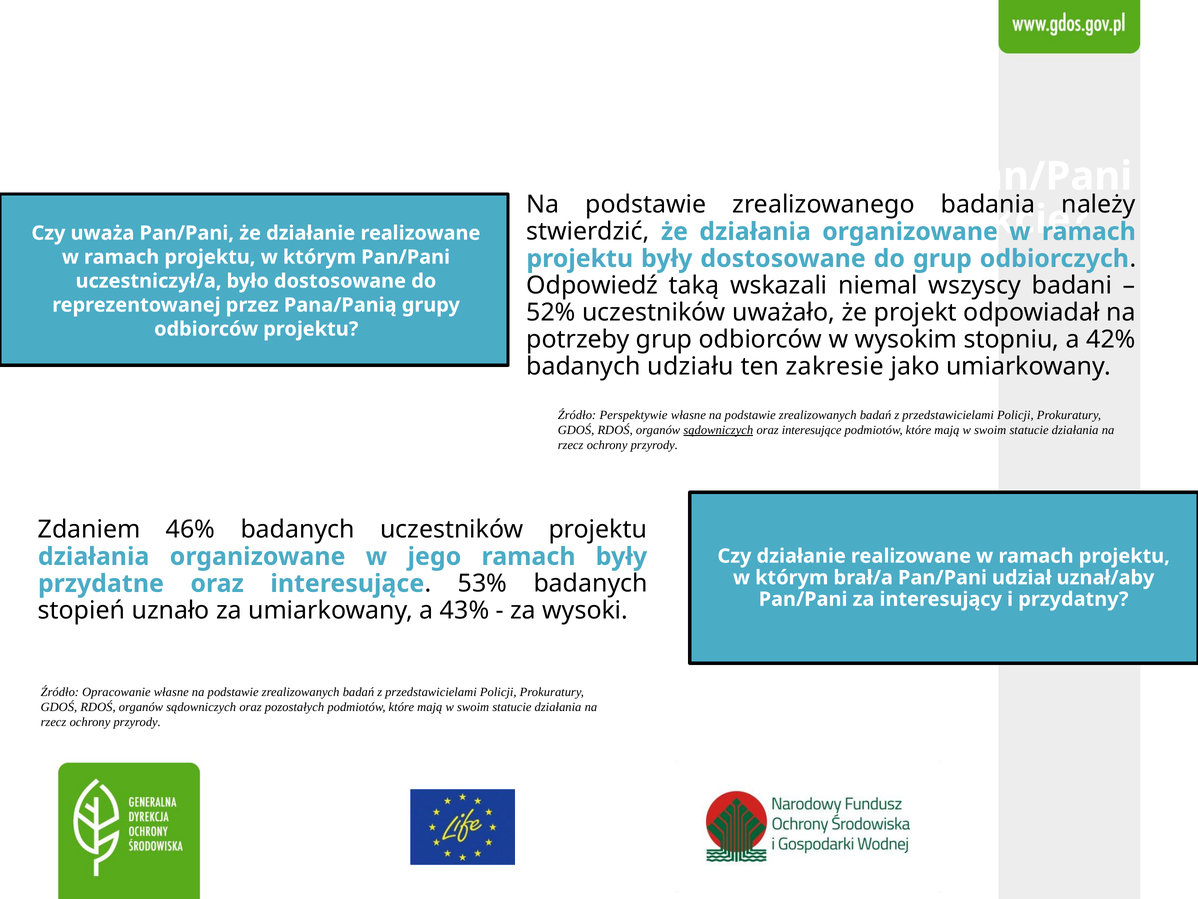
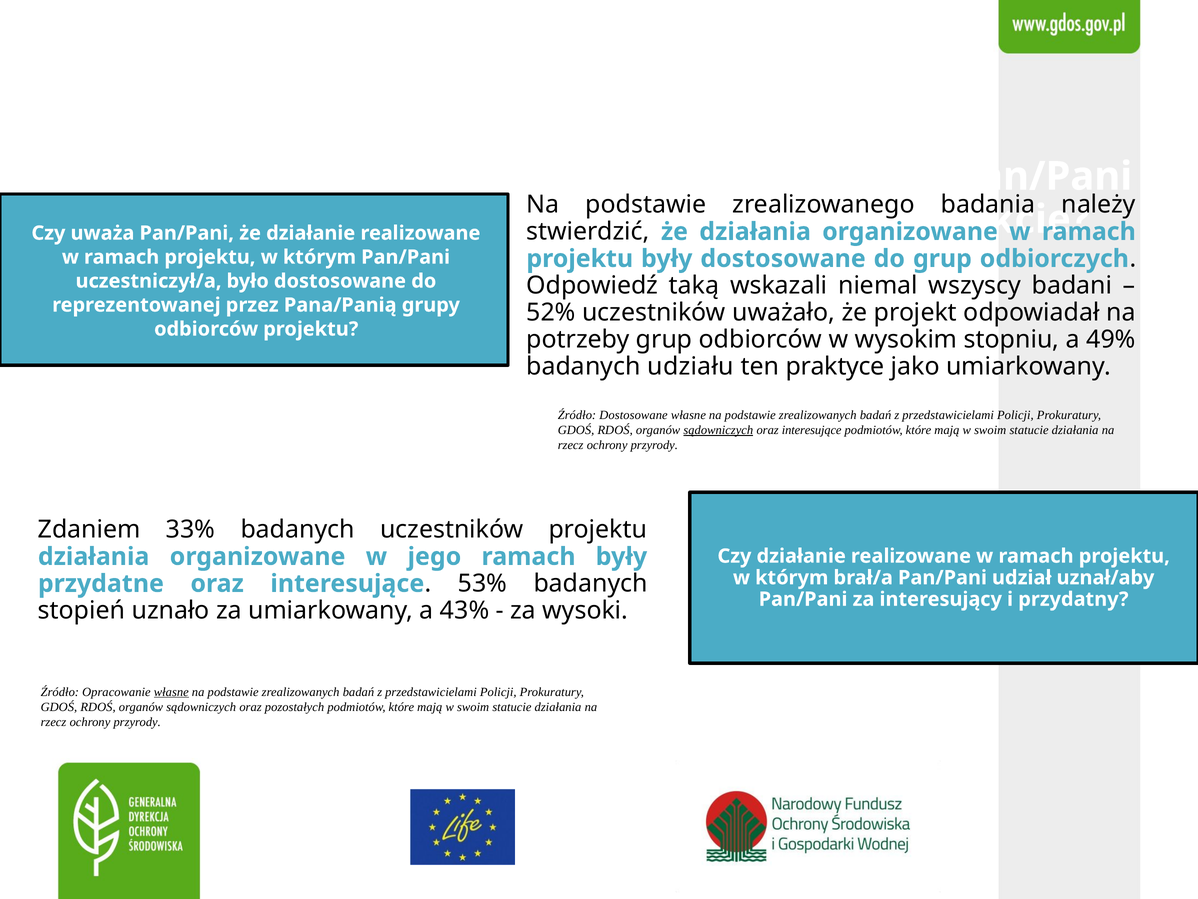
42%: 42% -> 49%
zakresie: zakresie -> praktyce
Źródło Perspektywie: Perspektywie -> Dostosowane
46%: 46% -> 33%
własne at (171, 692) underline: none -> present
